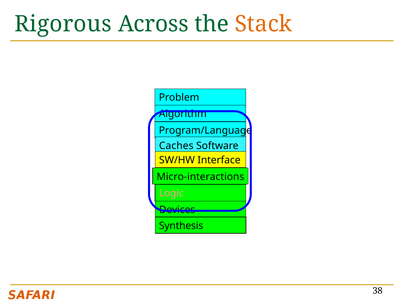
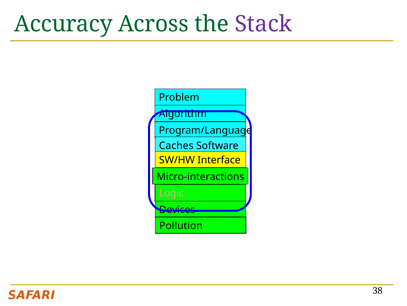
Rigorous: Rigorous -> Accuracy
Stack colour: orange -> purple
Synthesis: Synthesis -> Pollution
